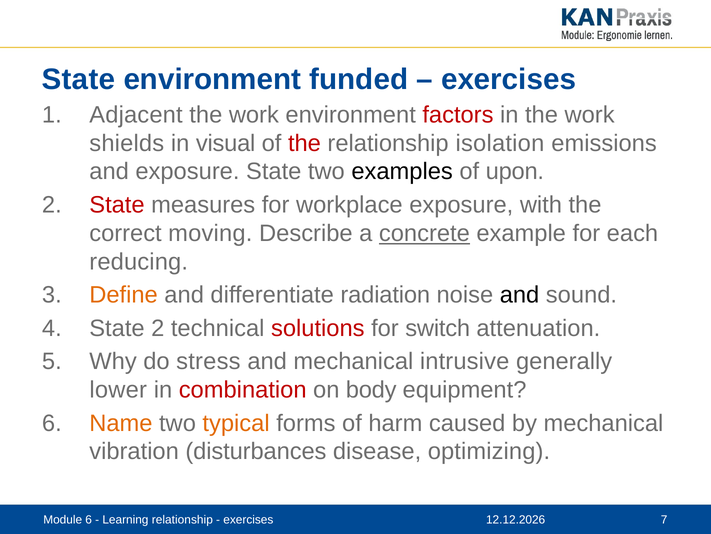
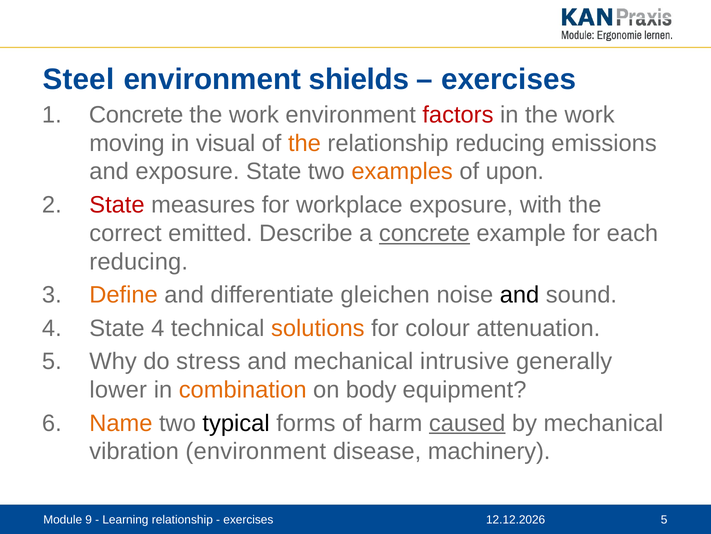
State at (79, 79): State -> Steel
funded: funded -> shields
Adjacent at (136, 115): Adjacent -> Concrete
shields: shields -> moving
the at (304, 143) colour: red -> orange
relationship isolation: isolation -> reducing
examples colour: black -> orange
moving: moving -> emitted
radiation: radiation -> gleichen
State 2: 2 -> 4
solutions colour: red -> orange
switch: switch -> colour
combination colour: red -> orange
typical colour: orange -> black
caused underline: none -> present
vibration disturbances: disturbances -> environment
optimizing: optimizing -> machinery
Module 6: 6 -> 9
exercises 7: 7 -> 5
